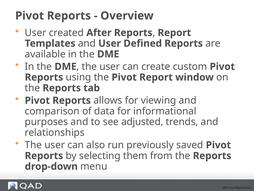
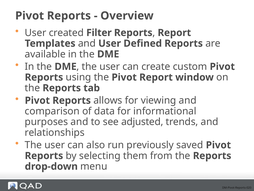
After: After -> Filter
